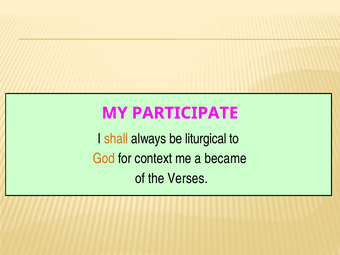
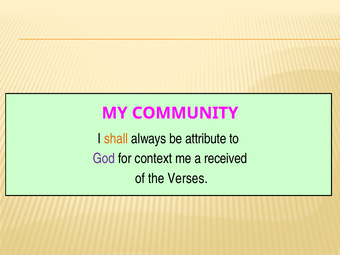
PARTICIPATE: PARTICIPATE -> COMMUNITY
liturgical: liturgical -> attribute
God colour: orange -> purple
became: became -> received
